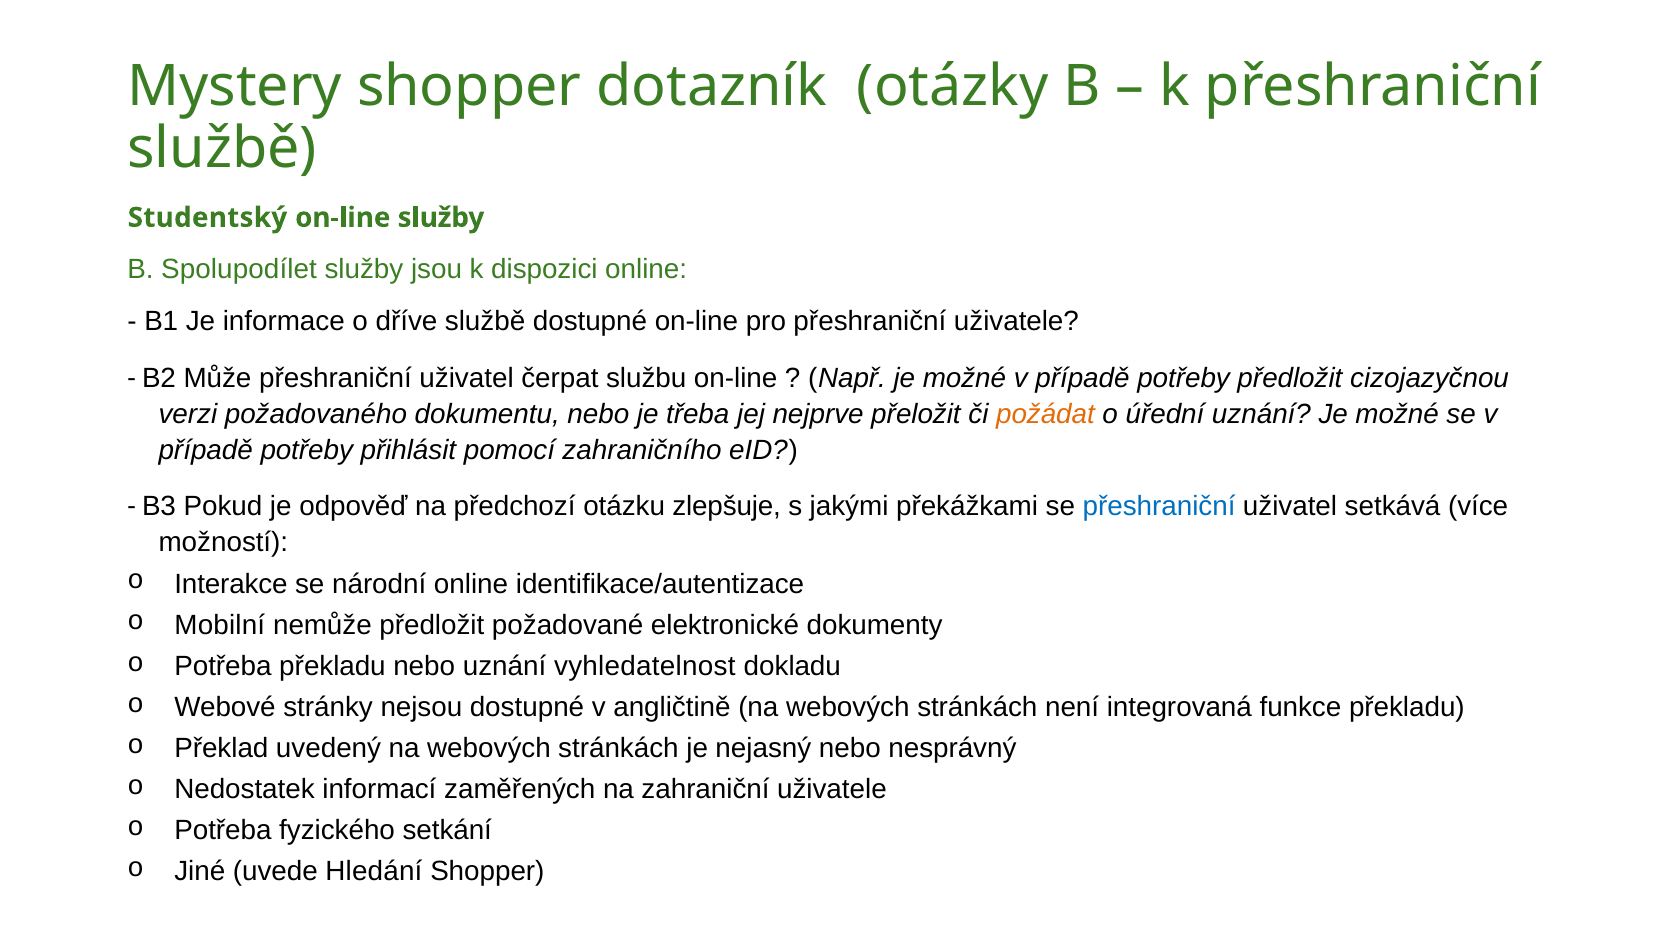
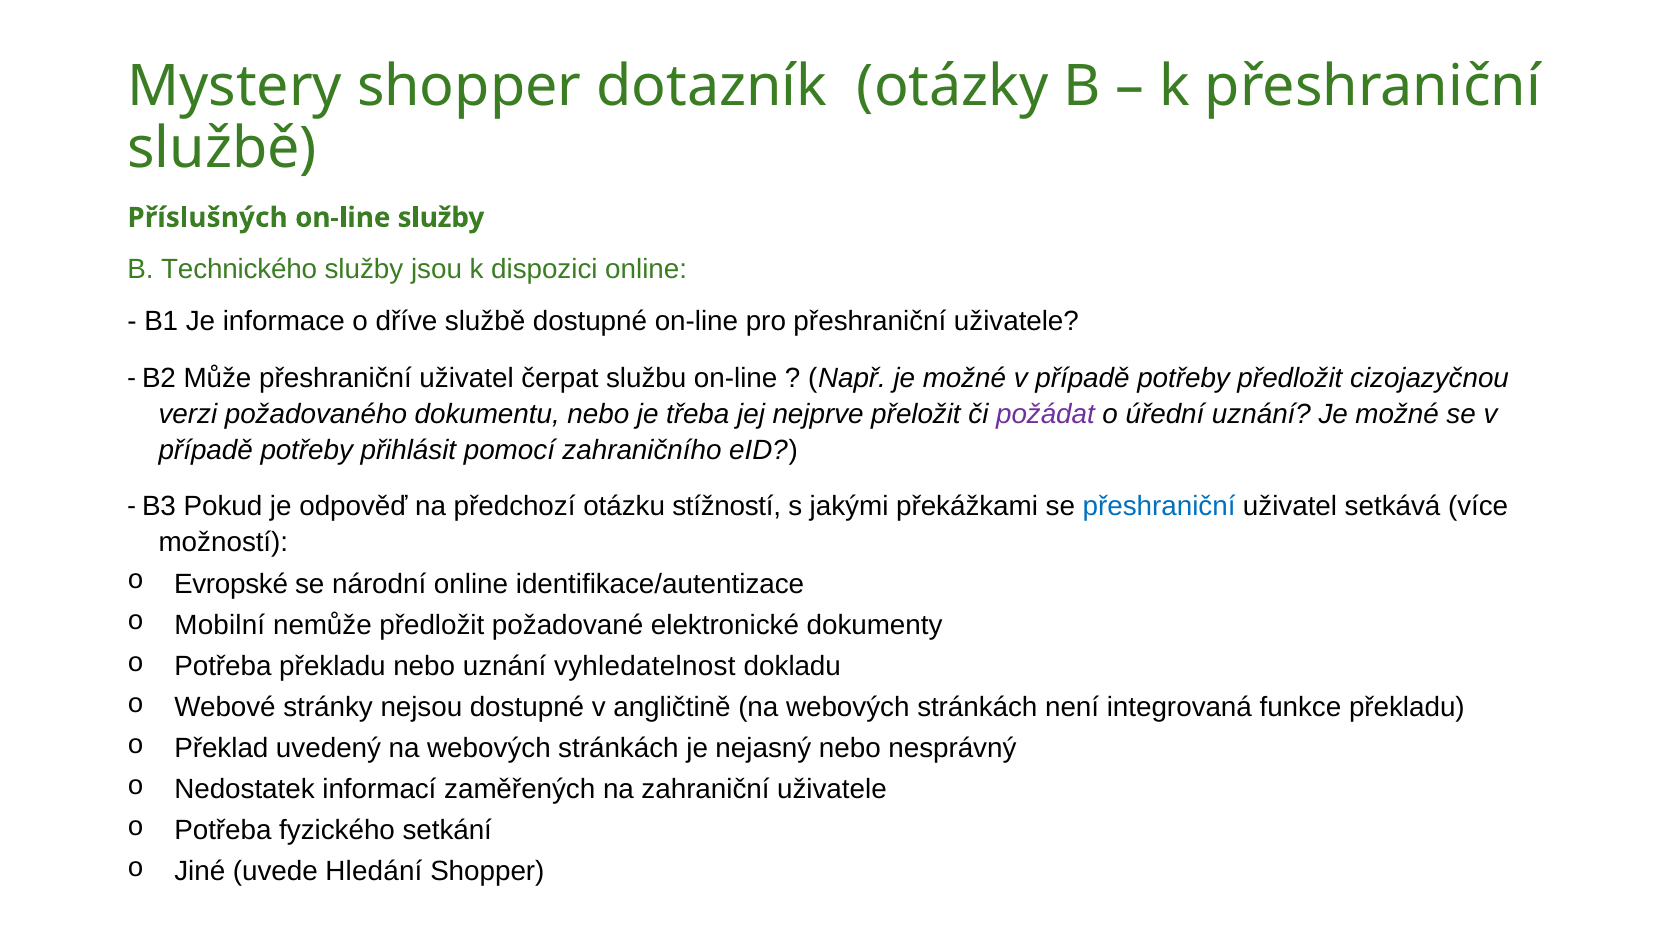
Studentský: Studentský -> Příslušných
Spolupodílet: Spolupodílet -> Technického
požádat colour: orange -> purple
zlepšuje: zlepšuje -> stížností
Interakce: Interakce -> Evropské
